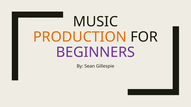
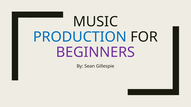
PRODUCTION colour: orange -> blue
